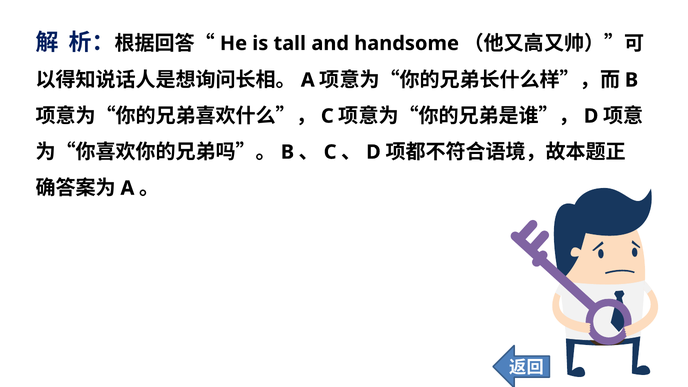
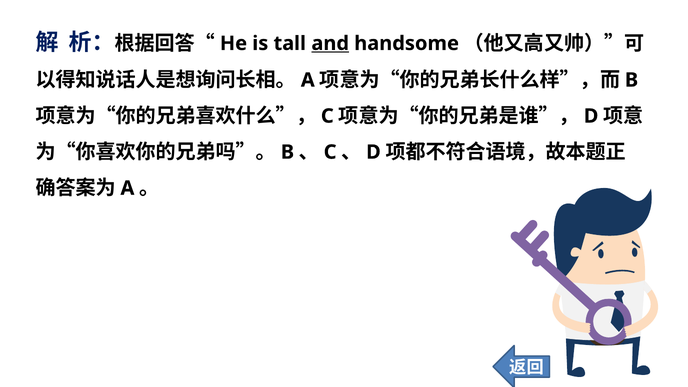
and underline: none -> present
